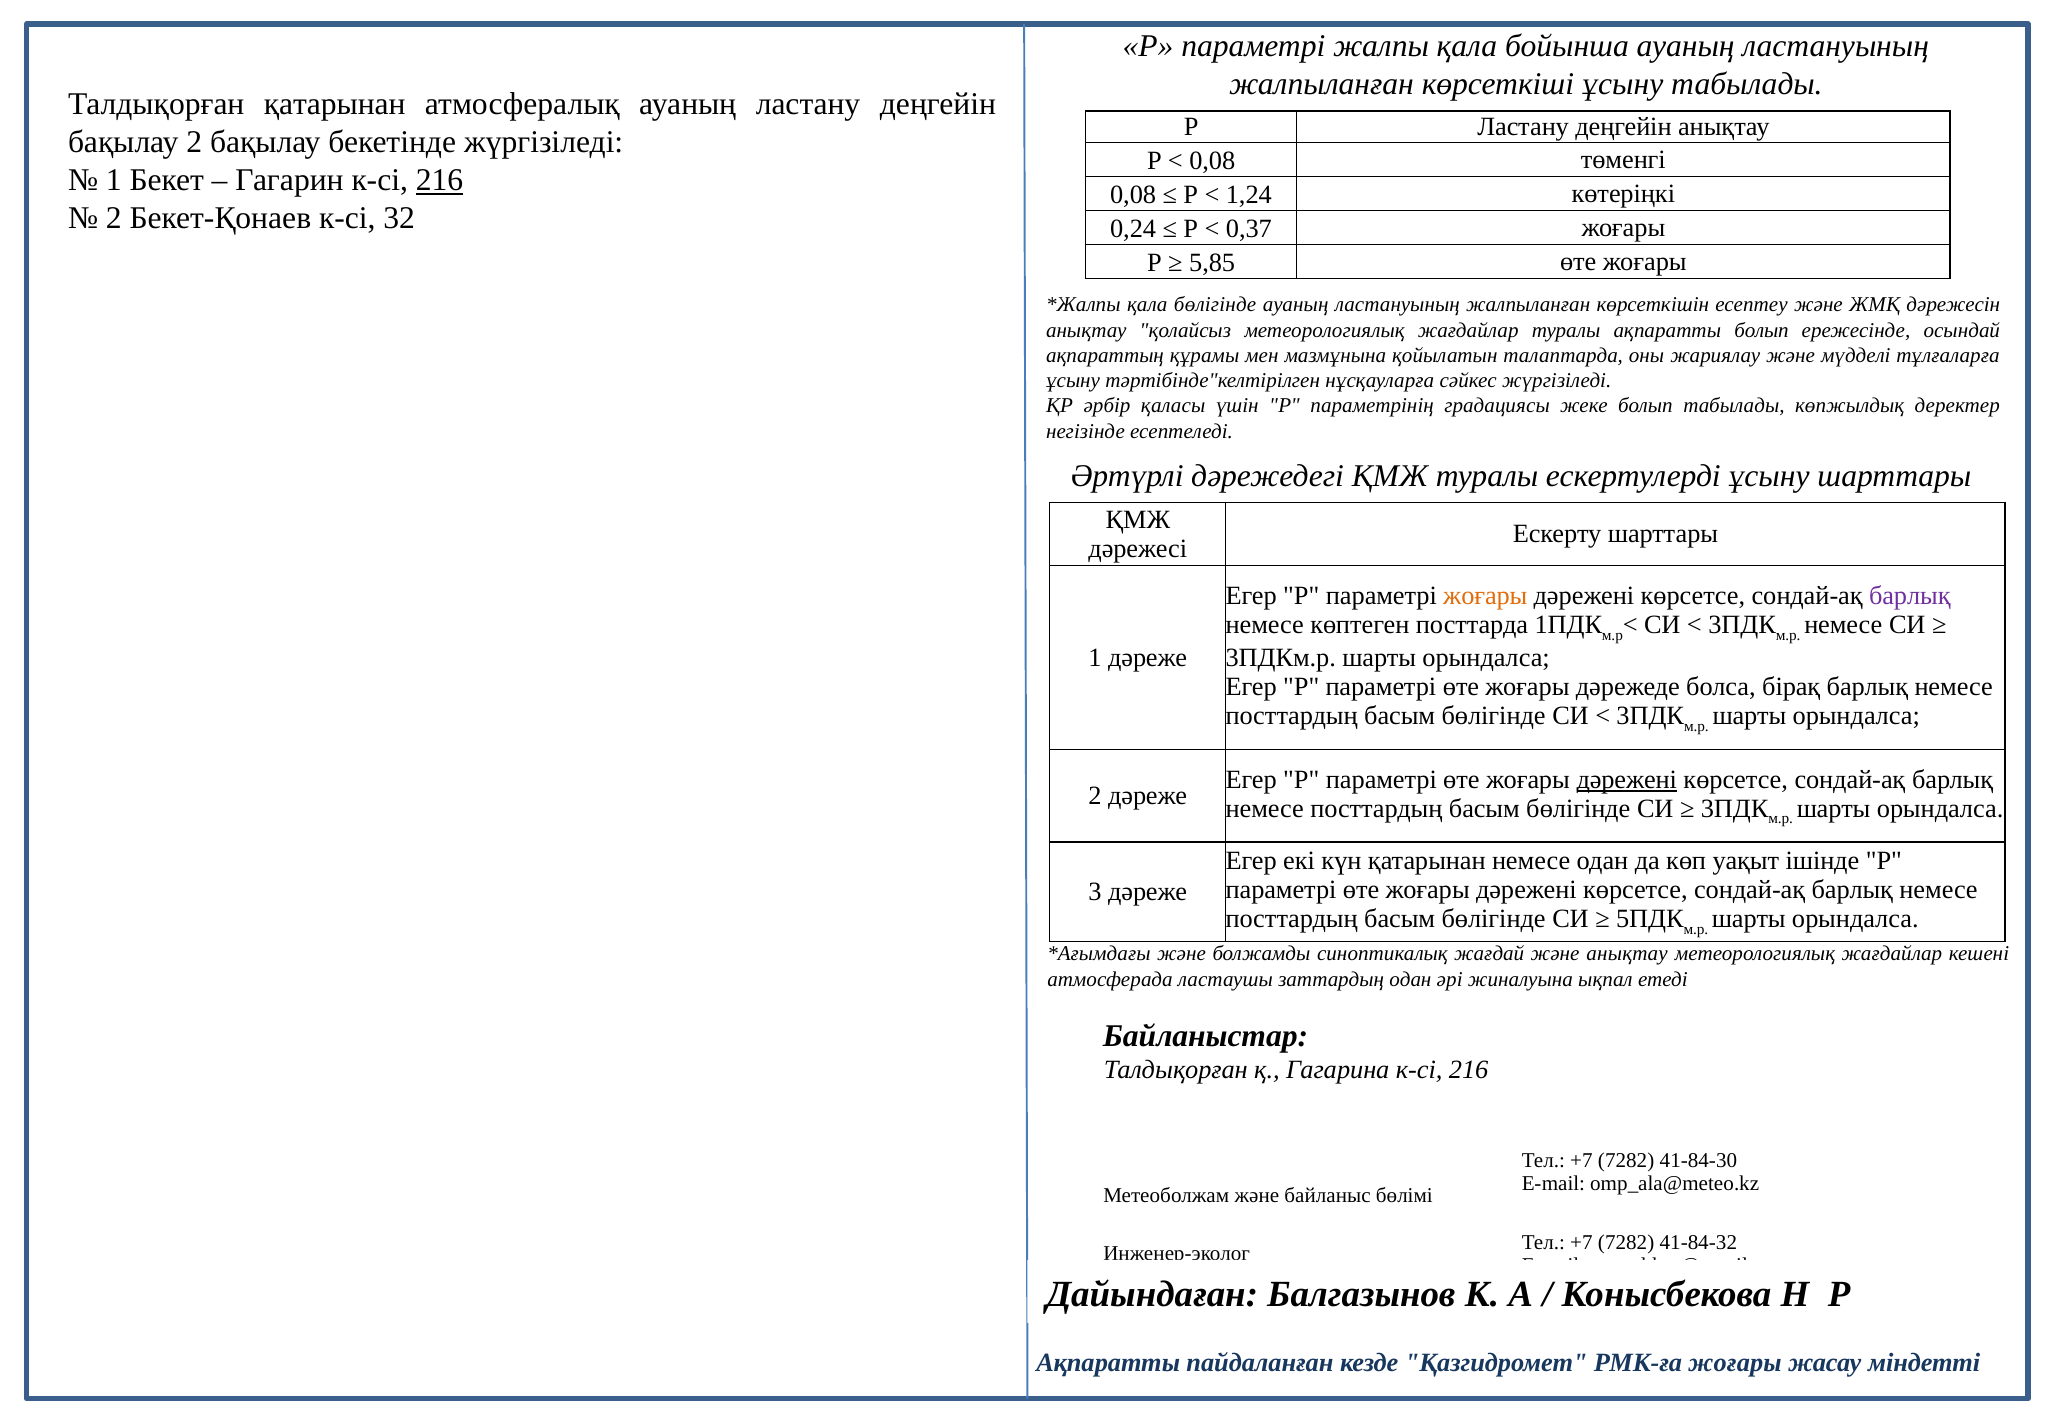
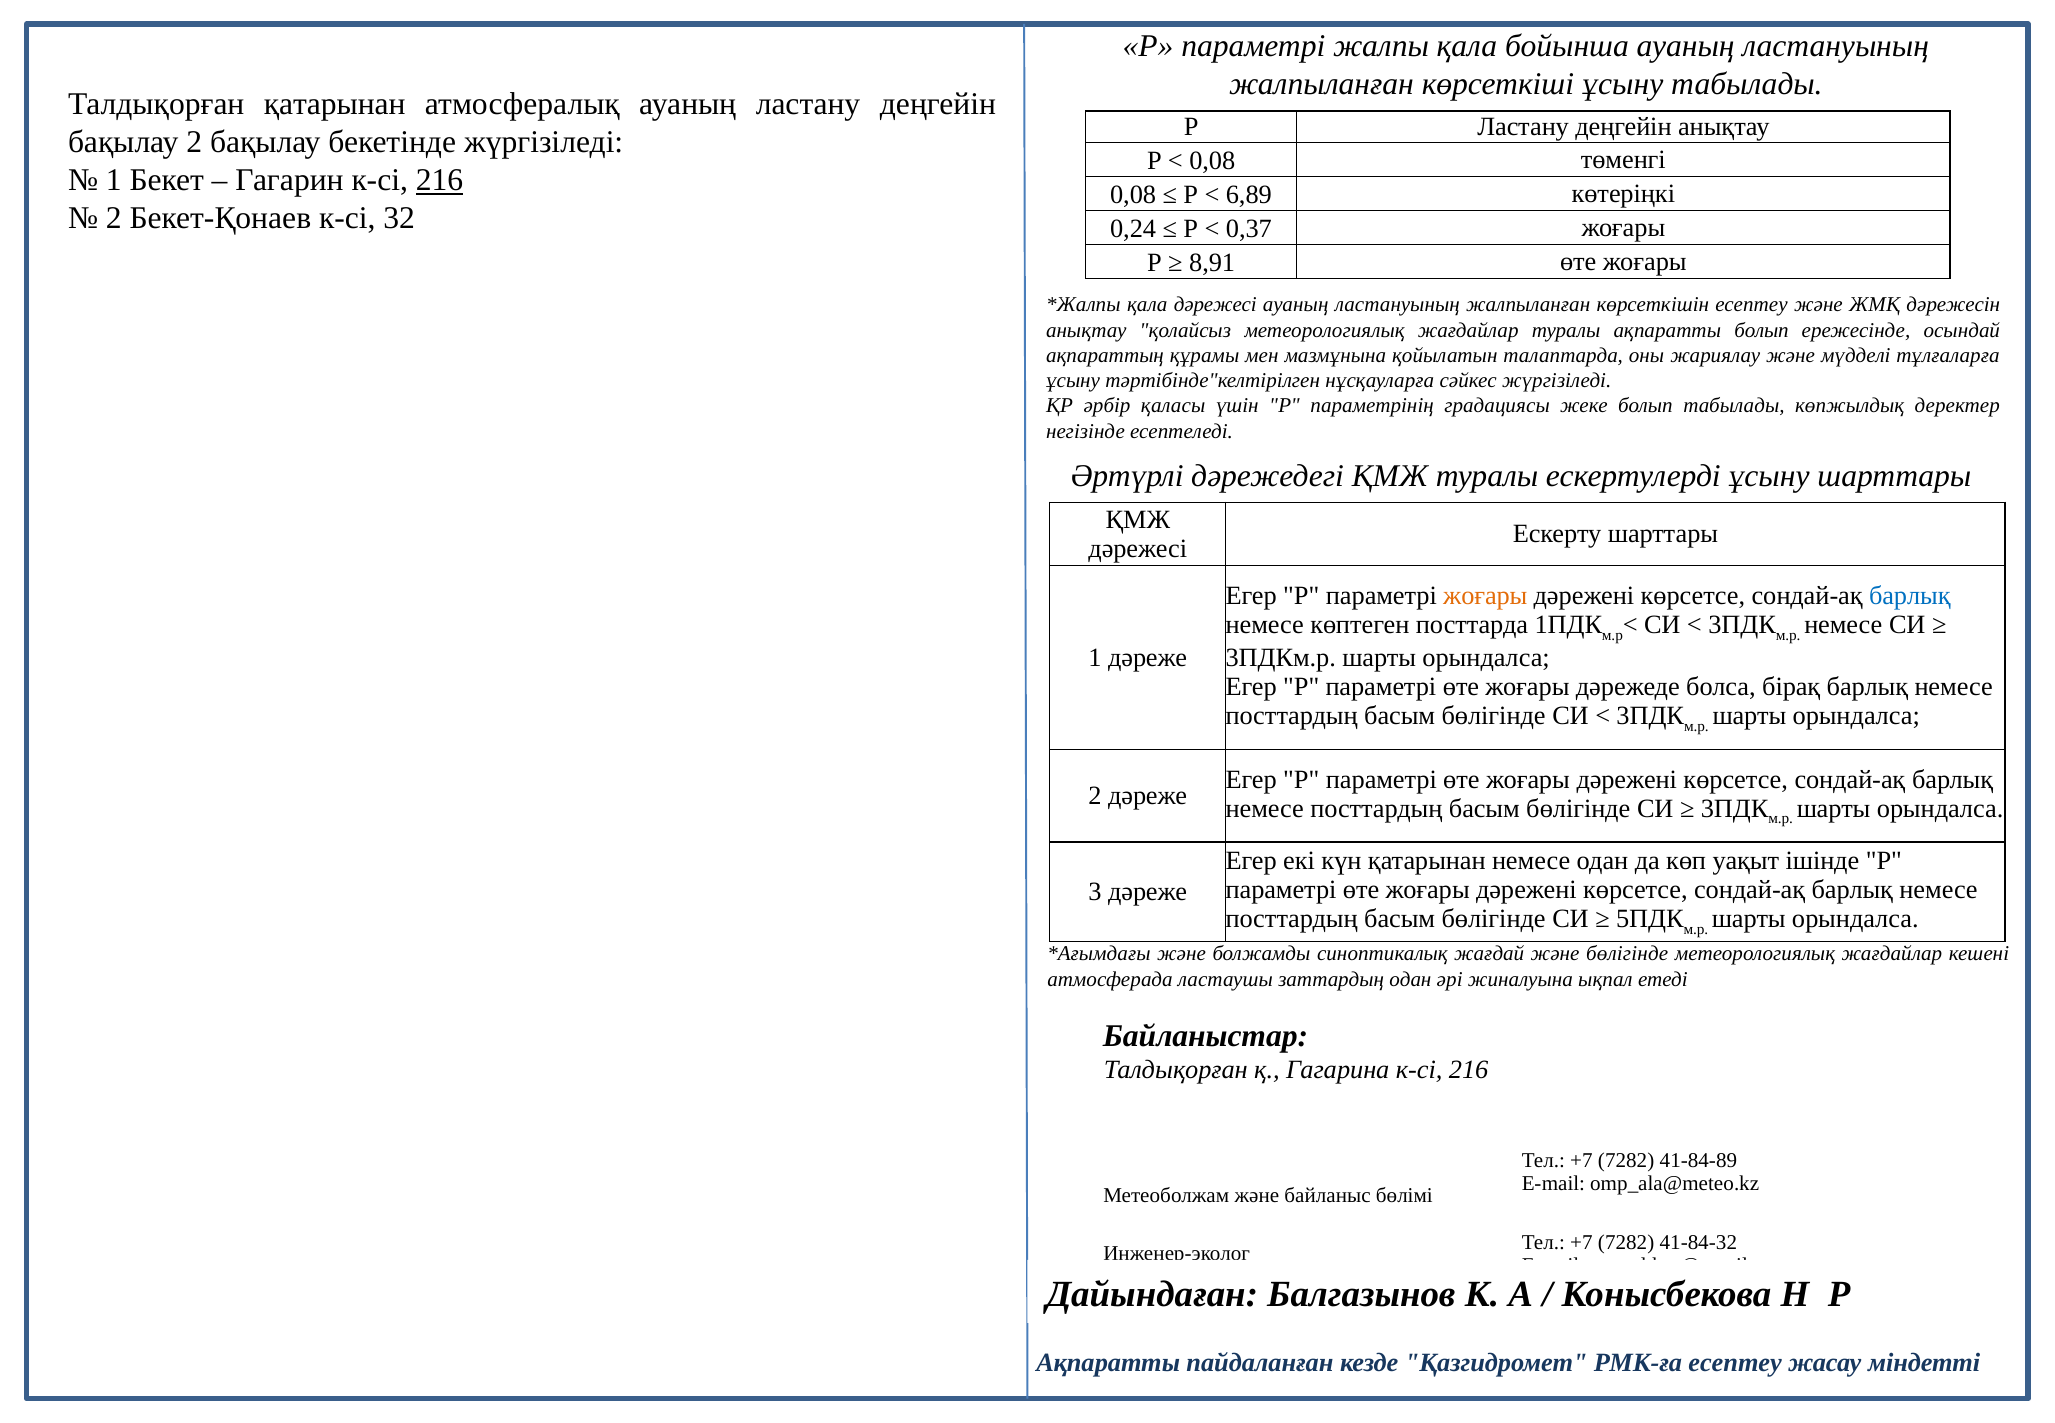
1,24: 1,24 -> 6,89
5,85: 5,85 -> 8,91
қала бөлігінде: бөлігінде -> дәрежесі
барлық at (1910, 595) colour: purple -> blue
дәрежені at (1627, 779) underline: present -> none
және анықтау: анықтау -> бөлігінде
41-84-30: 41-84-30 -> 41-84-89
РМК-ға жоғары: жоғары -> есептеу
